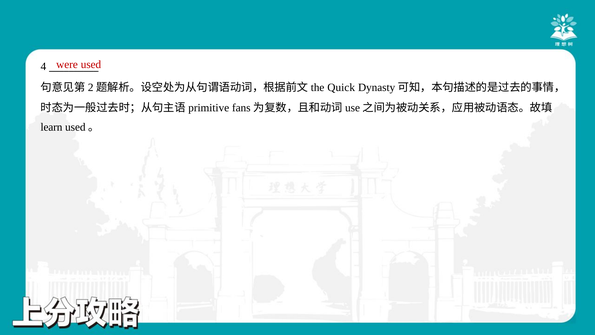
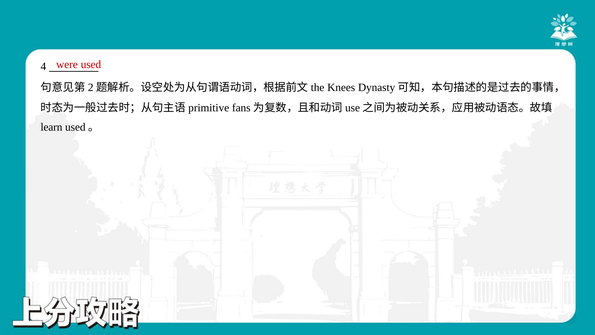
Quick: Quick -> Knees
